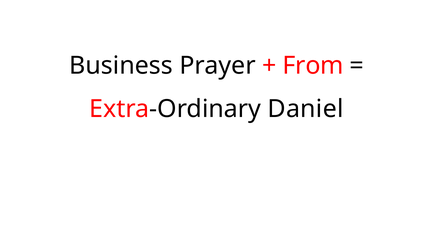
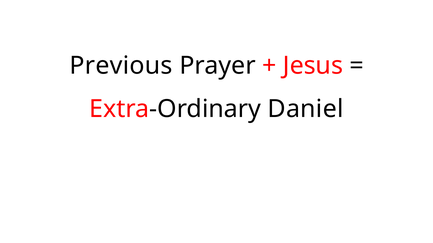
Business: Business -> Previous
From: From -> Jesus
